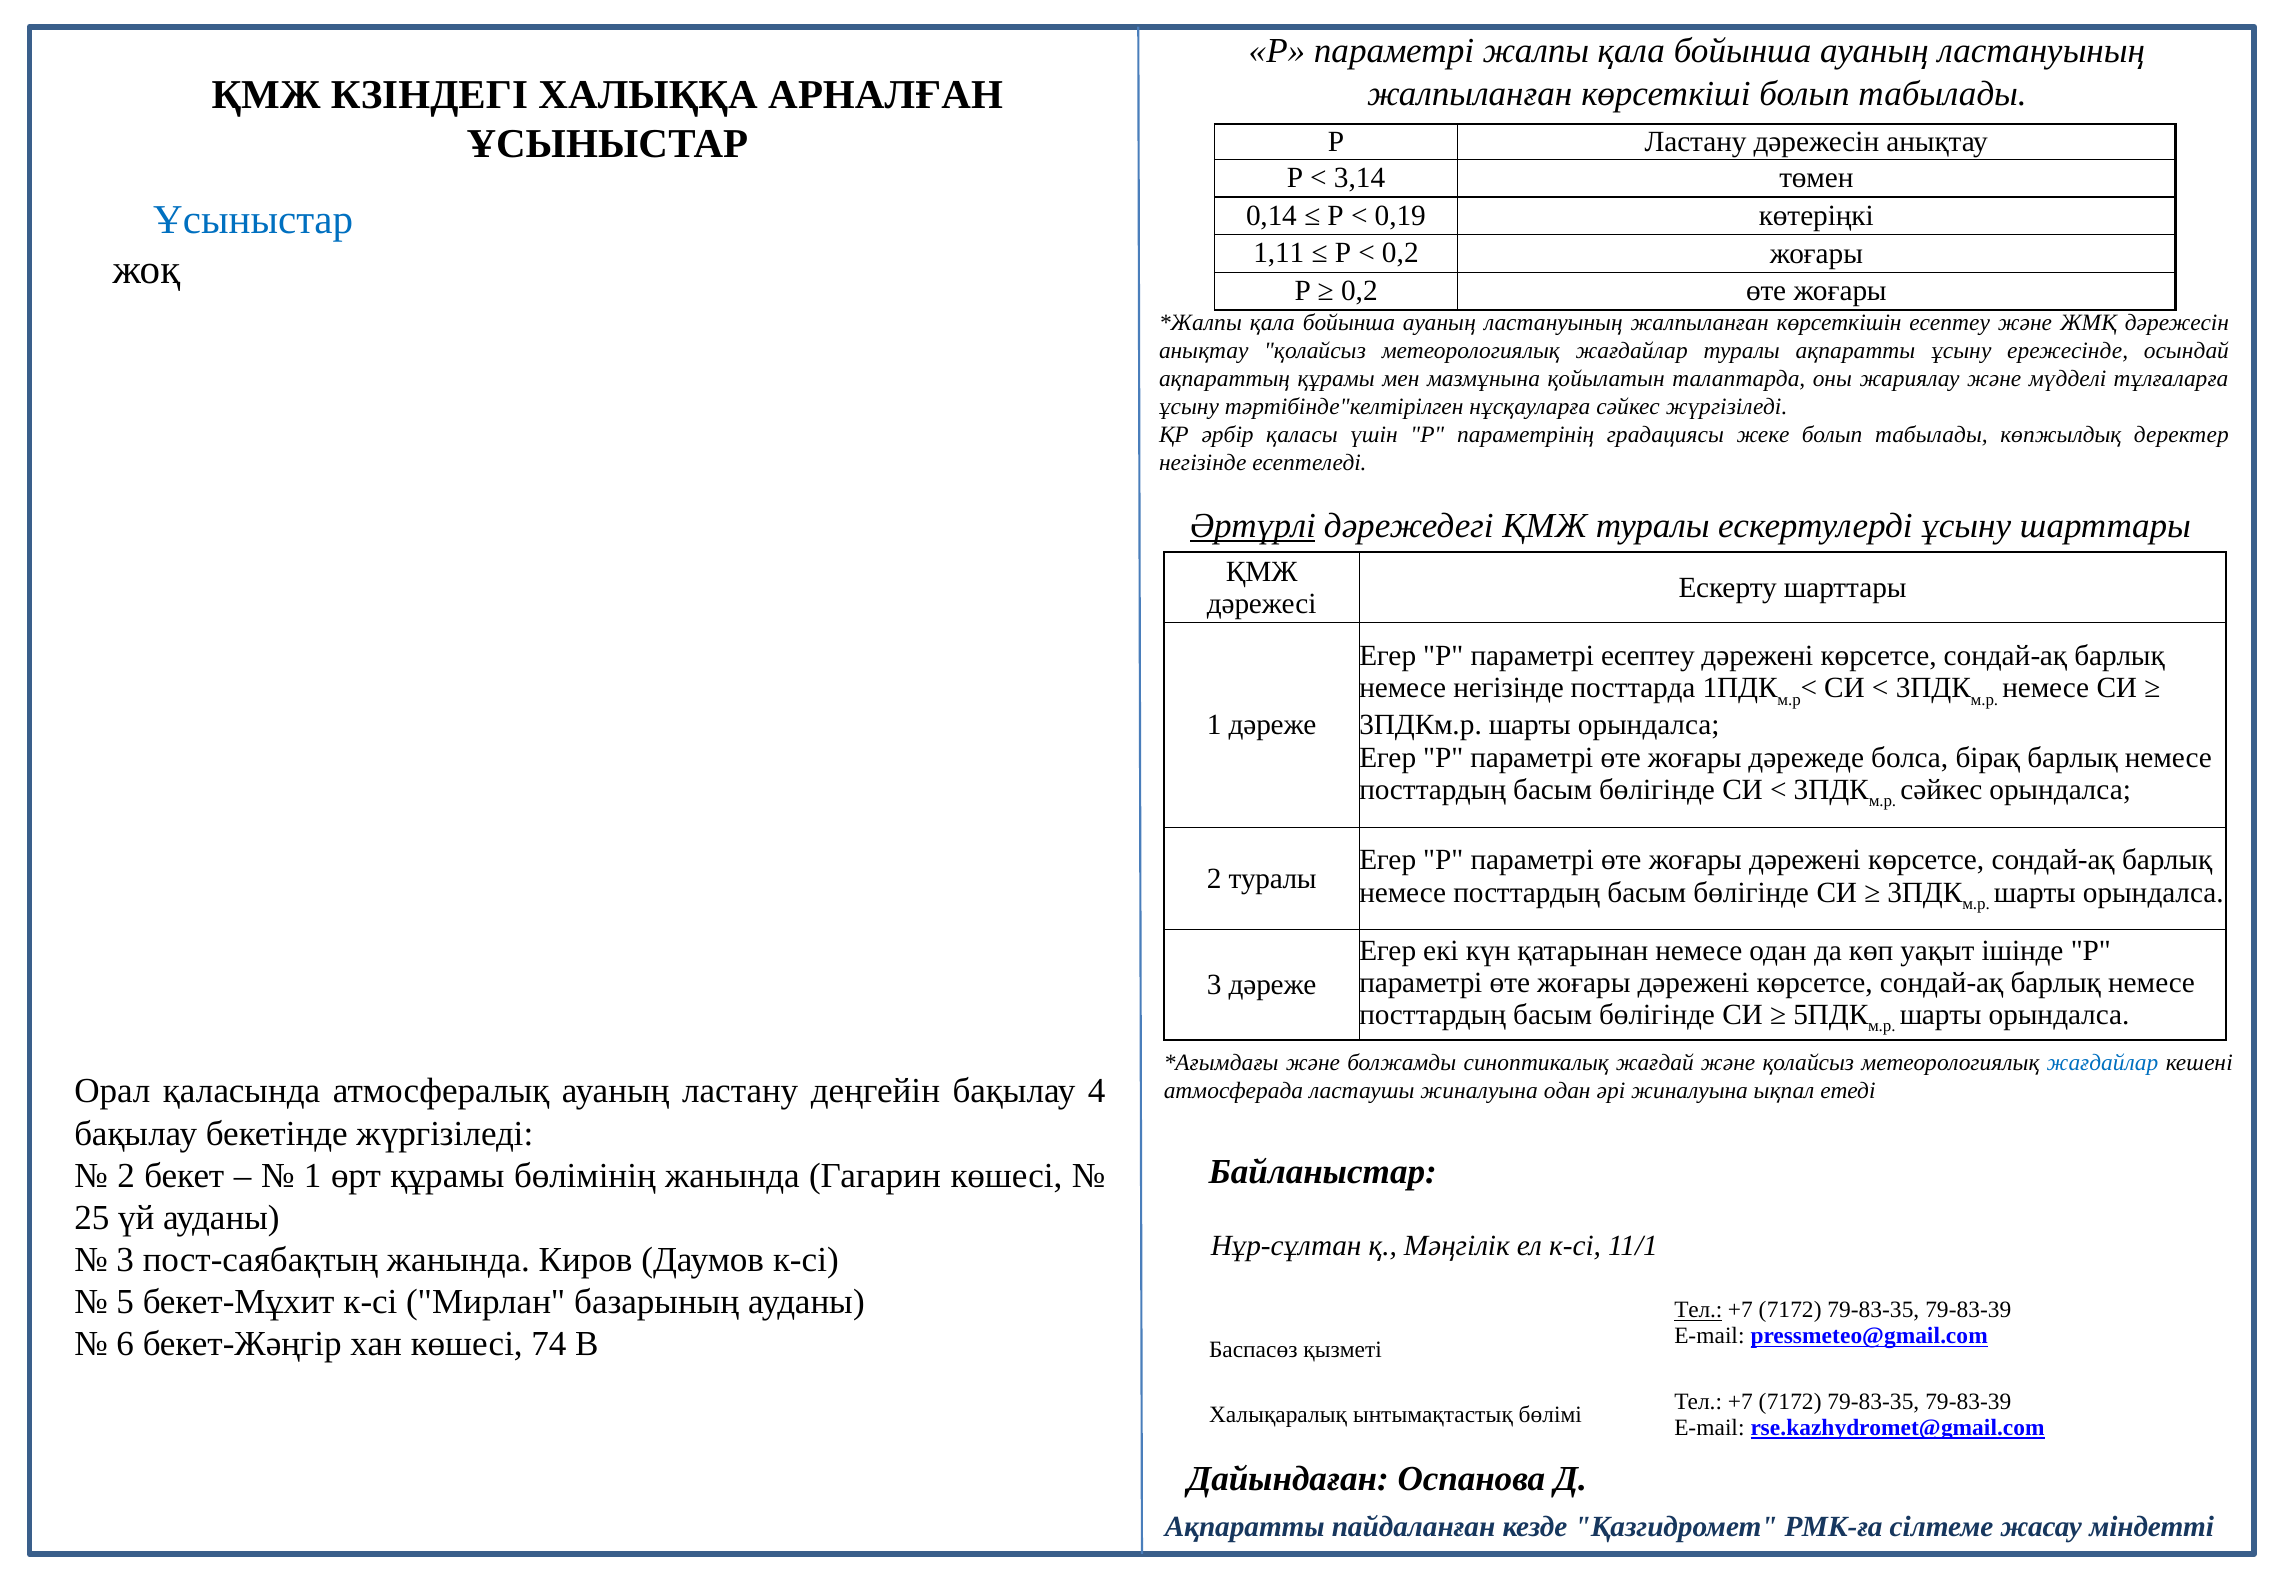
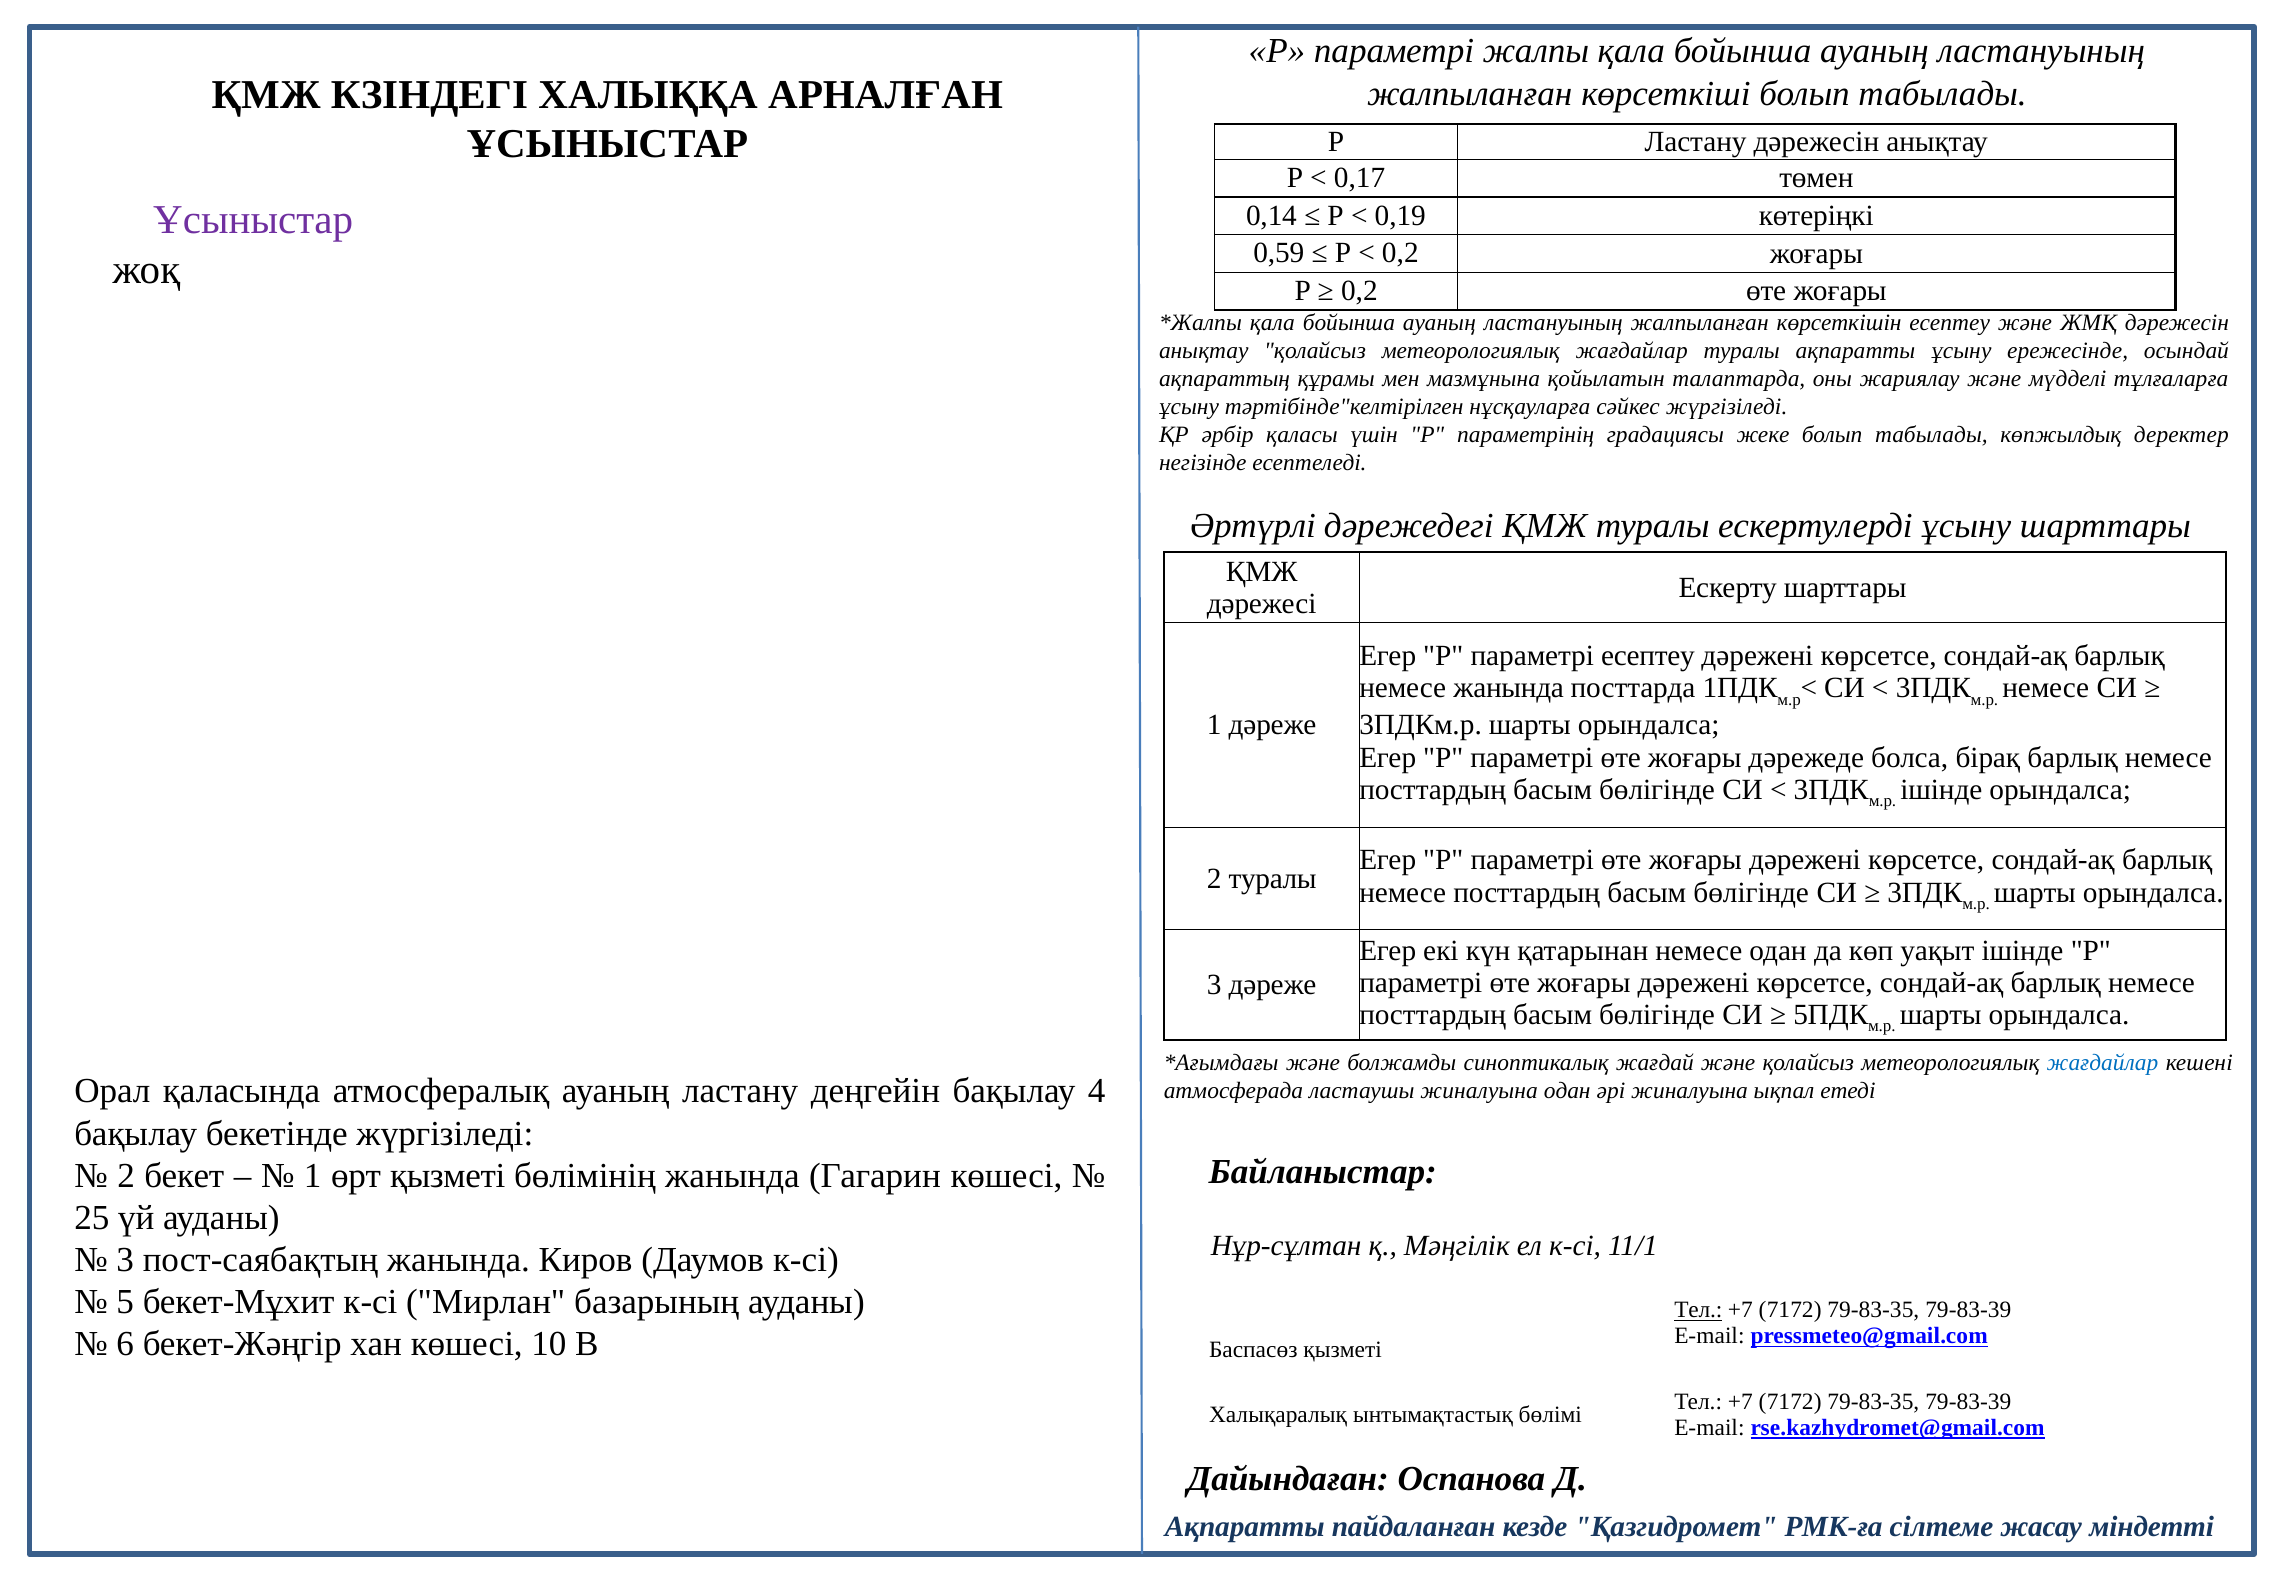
3,14: 3,14 -> 0,17
Ұсыныстар at (253, 220) colour: blue -> purple
1,11: 1,11 -> 0,59
Әртүрлі underline: present -> none
немесе негізінде: негізінде -> жанында
сәйкес at (1941, 790): сәйкес -> ішінде
өрт құрамы: құрамы -> қызметі
74: 74 -> 10
